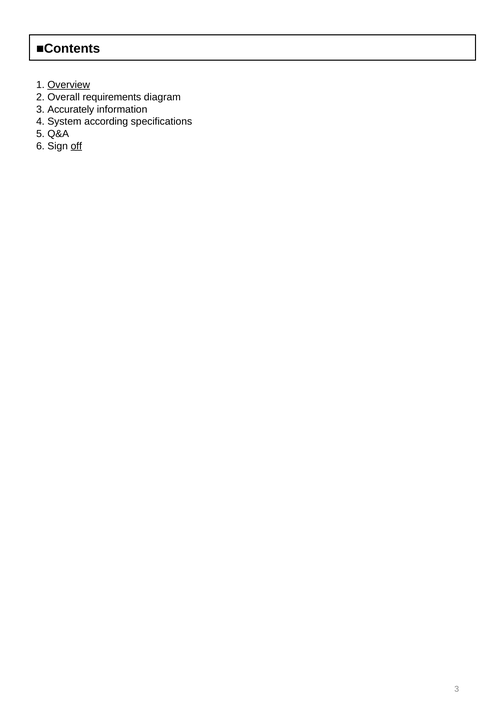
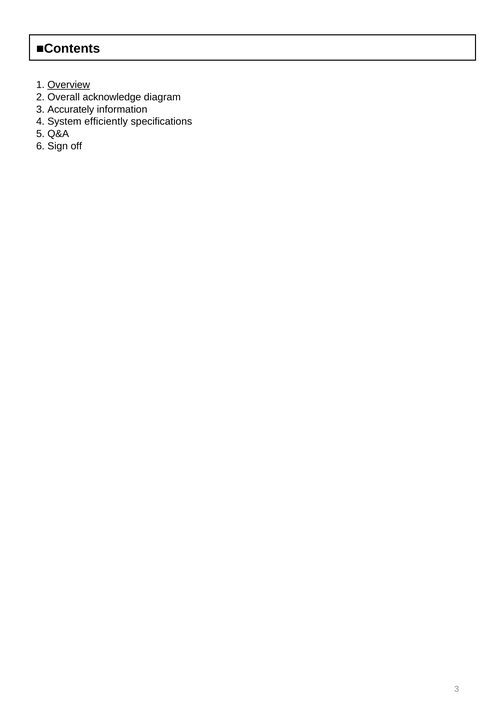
requirements: requirements -> acknowledge
according: according -> efficiently
off underline: present -> none
